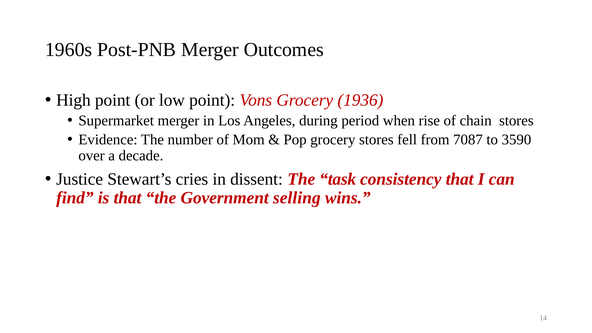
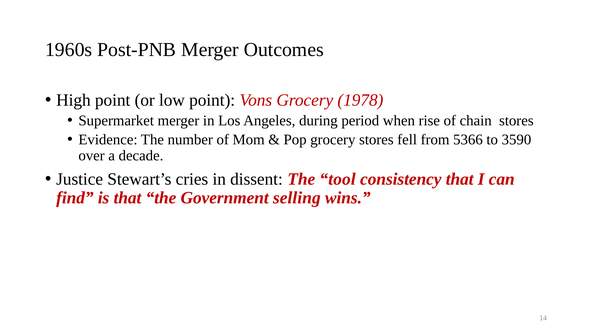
1936: 1936 -> 1978
7087: 7087 -> 5366
task: task -> tool
